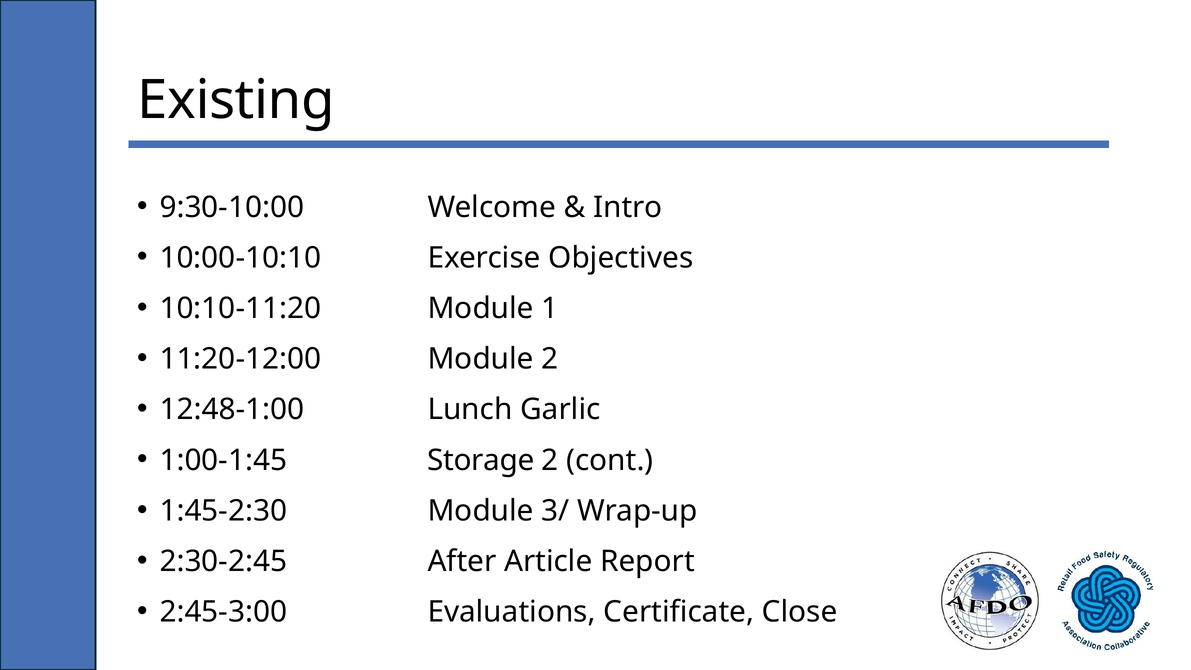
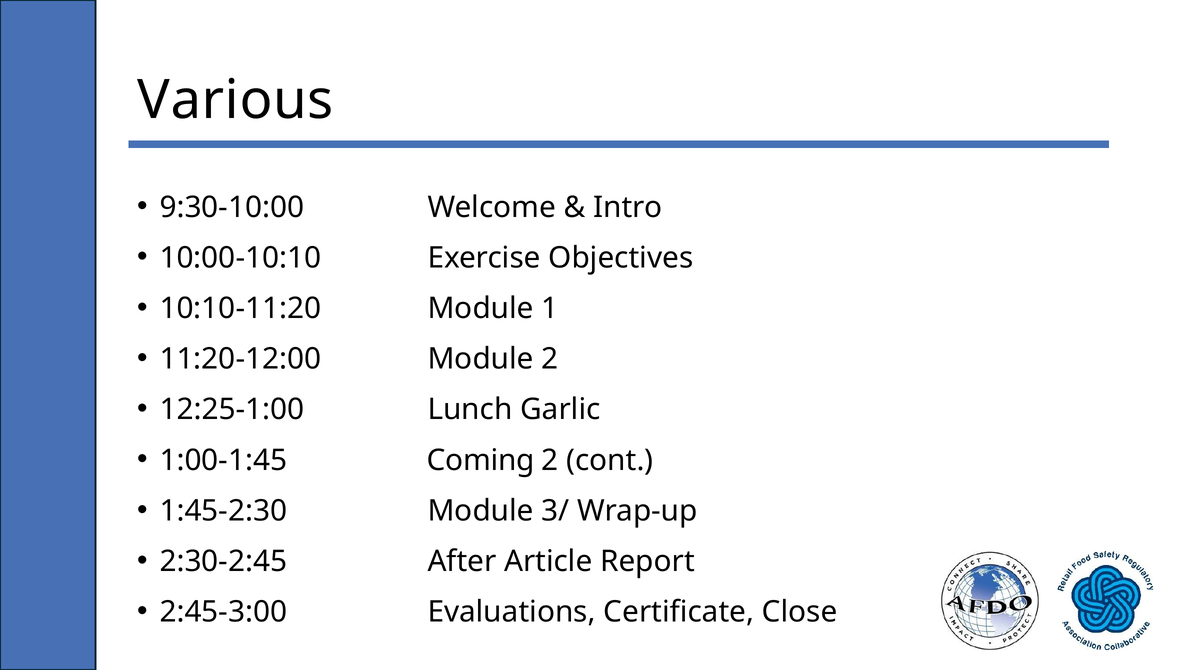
Existing: Existing -> Various
12:48-1:00: 12:48-1:00 -> 12:25-1:00
Storage: Storage -> Coming
